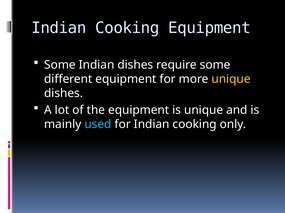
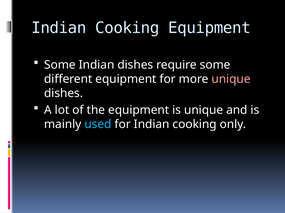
unique at (231, 79) colour: yellow -> pink
